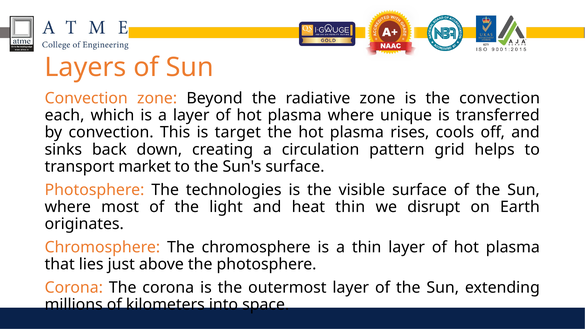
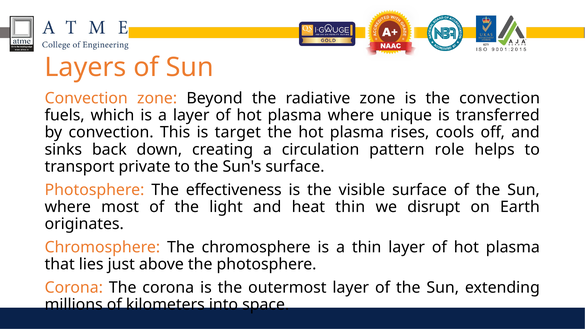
each: each -> fuels
grid: grid -> role
market: market -> private
technologies: technologies -> effectiveness
